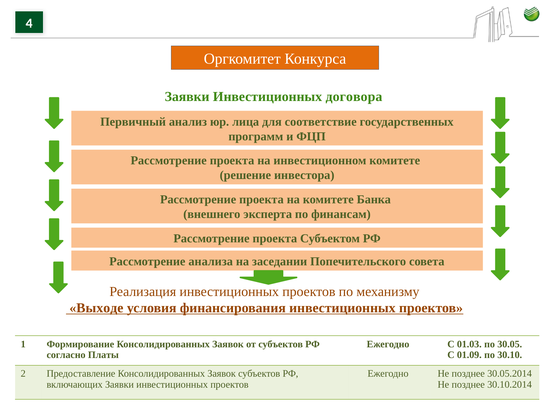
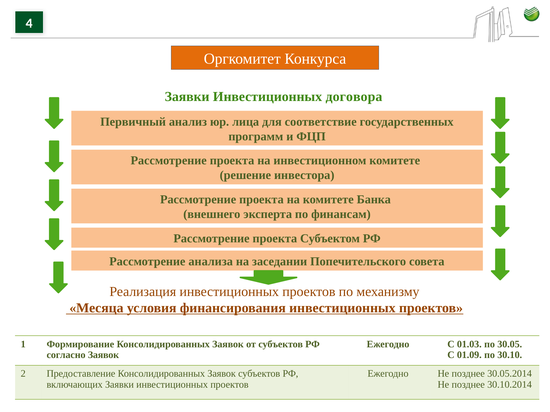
Выходе: Выходе -> Месяца
согласно Платы: Платы -> Заявок
